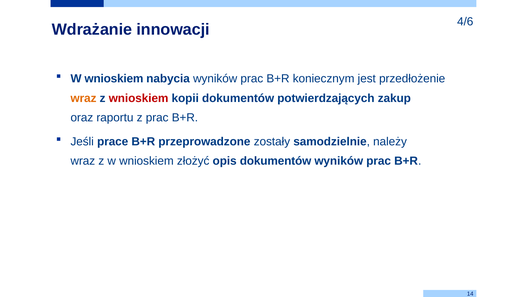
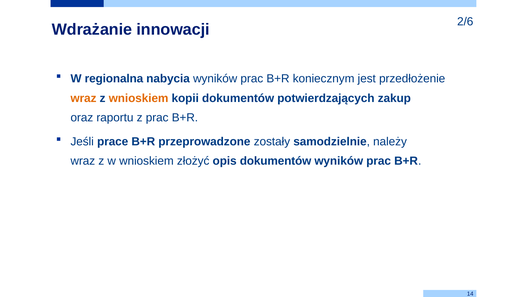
4/6: 4/6 -> 2/6
W wnioskiem: wnioskiem -> regionalna
wnioskiem at (139, 98) colour: red -> orange
